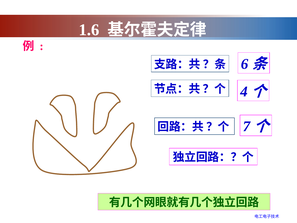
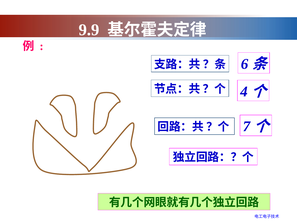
1.6: 1.6 -> 9.9
